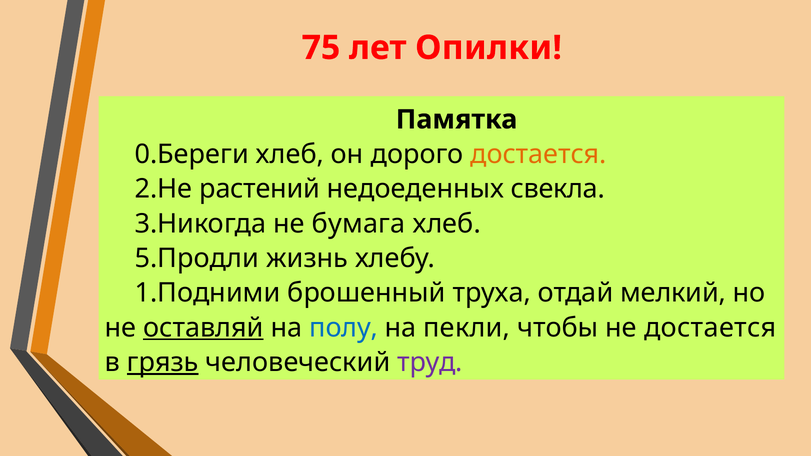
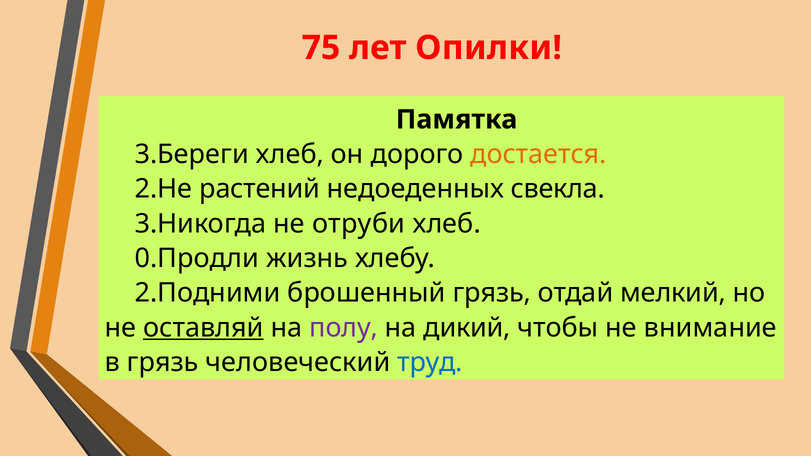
0.Береги: 0.Береги -> 3.Береги
бумага: бумага -> отруби
5.Продли: 5.Продли -> 0.Продли
1.Подними: 1.Подними -> 2.Подними
брошенный труха: труха -> грязь
полу colour: blue -> purple
пекли: пекли -> дикий
не достается: достается -> внимание
грязь at (163, 362) underline: present -> none
труд colour: purple -> blue
